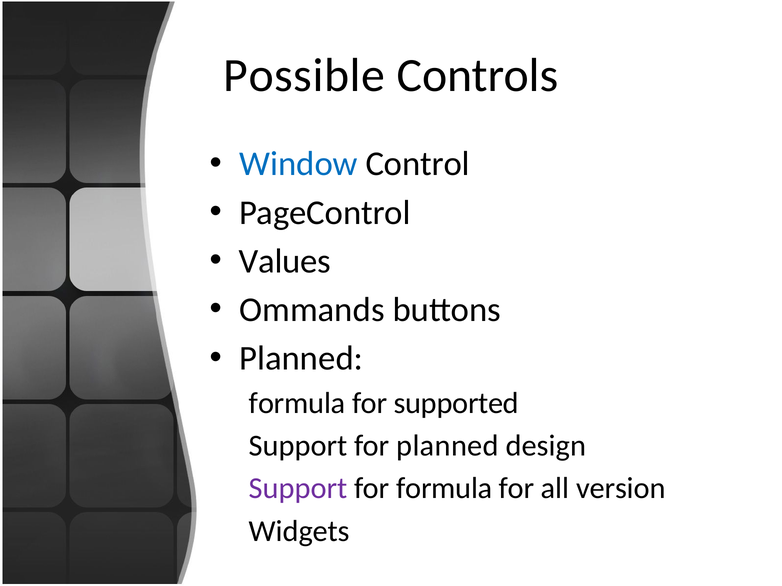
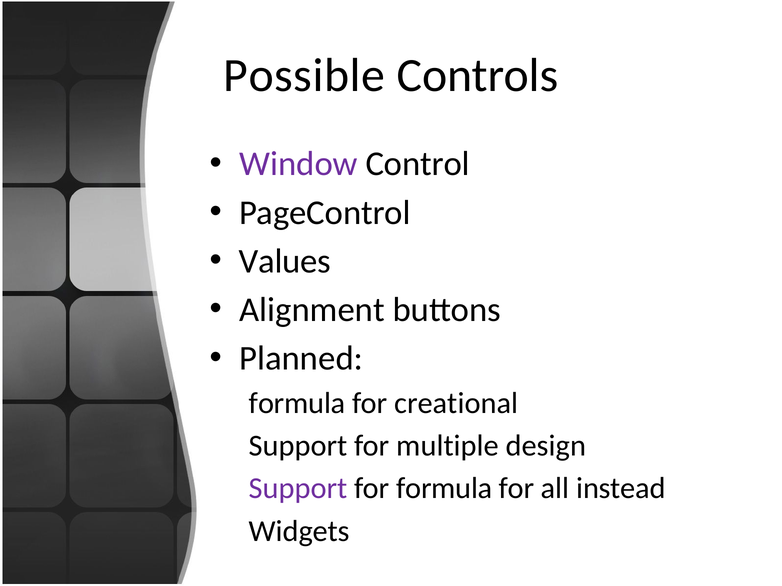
Window colour: blue -> purple
Ommands: Ommands -> Alignment
supported: supported -> creational
for planned: planned -> multiple
version: version -> instead
